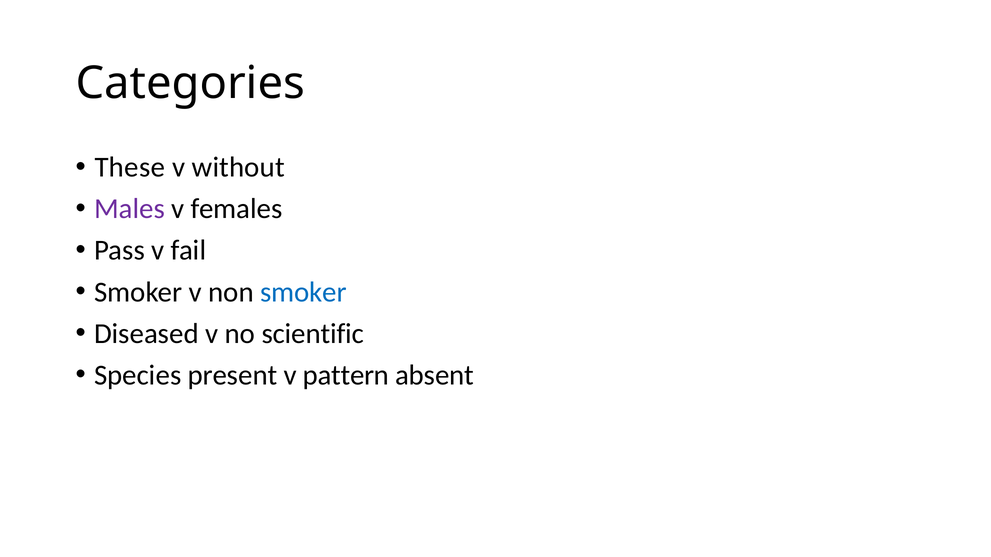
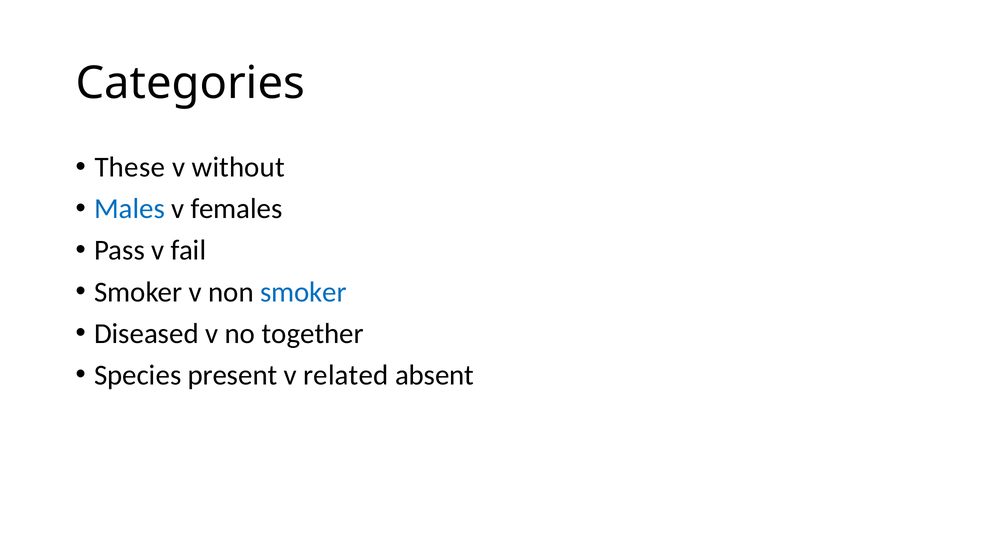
Males colour: purple -> blue
scientific: scientific -> together
pattern: pattern -> related
